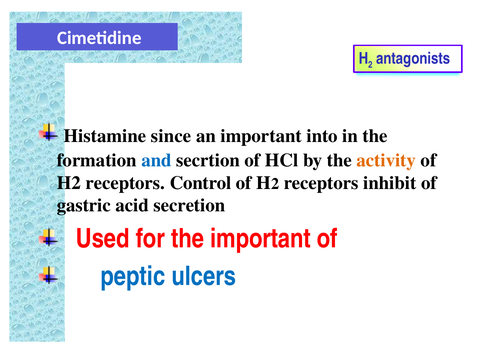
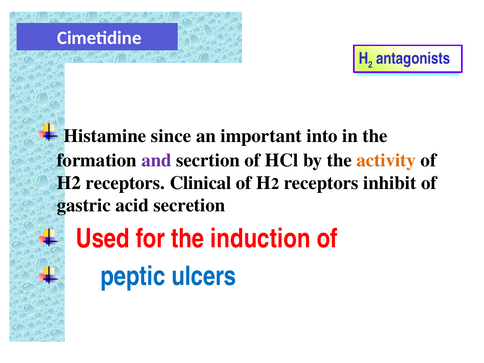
and colour: blue -> purple
Control: Control -> Clinical
the important: important -> induction
